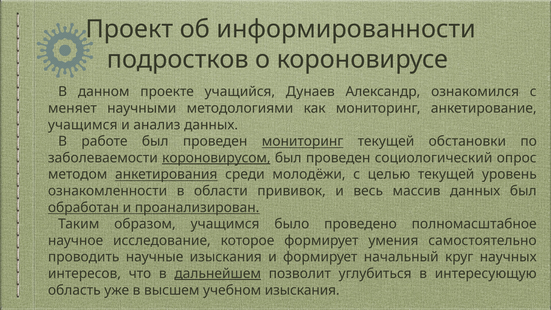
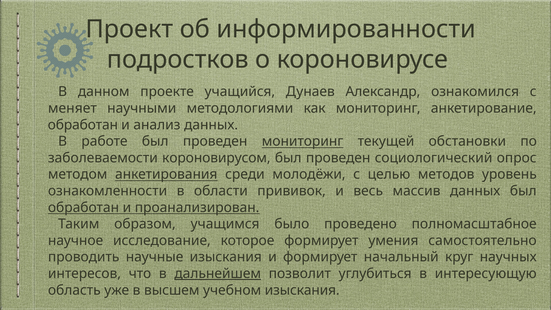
учащимся at (83, 125): учащимся -> обработан
короновирусом underline: present -> none
целью текущей: текущей -> методов
